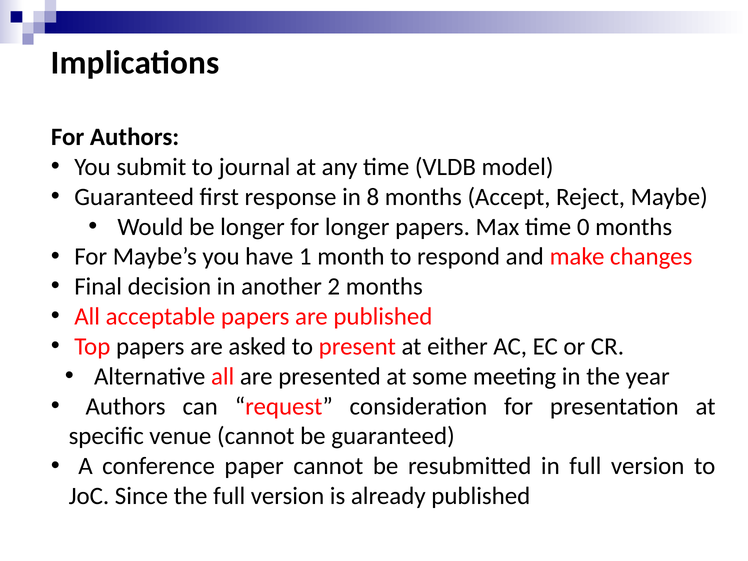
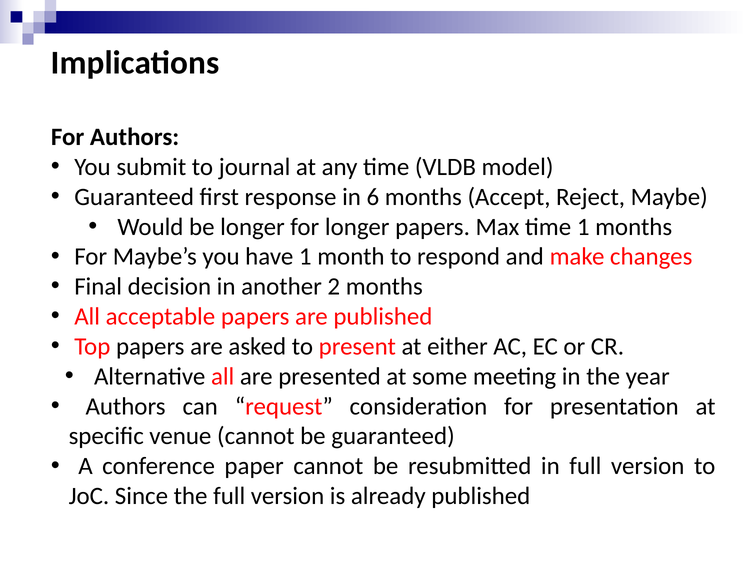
8: 8 -> 6
time 0: 0 -> 1
